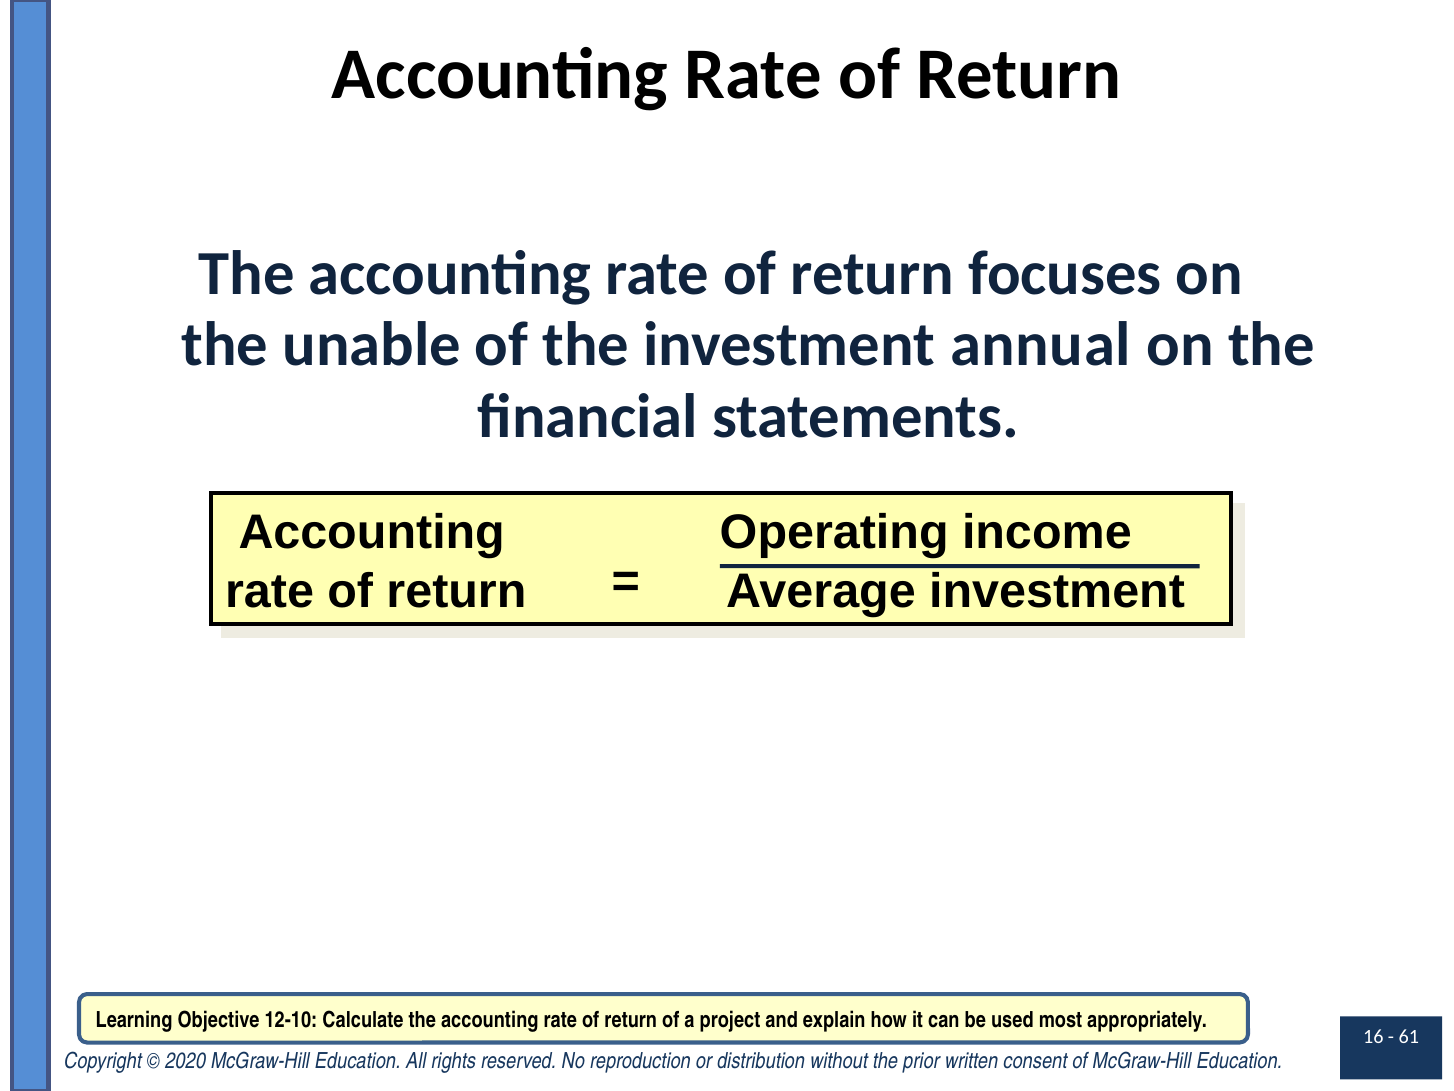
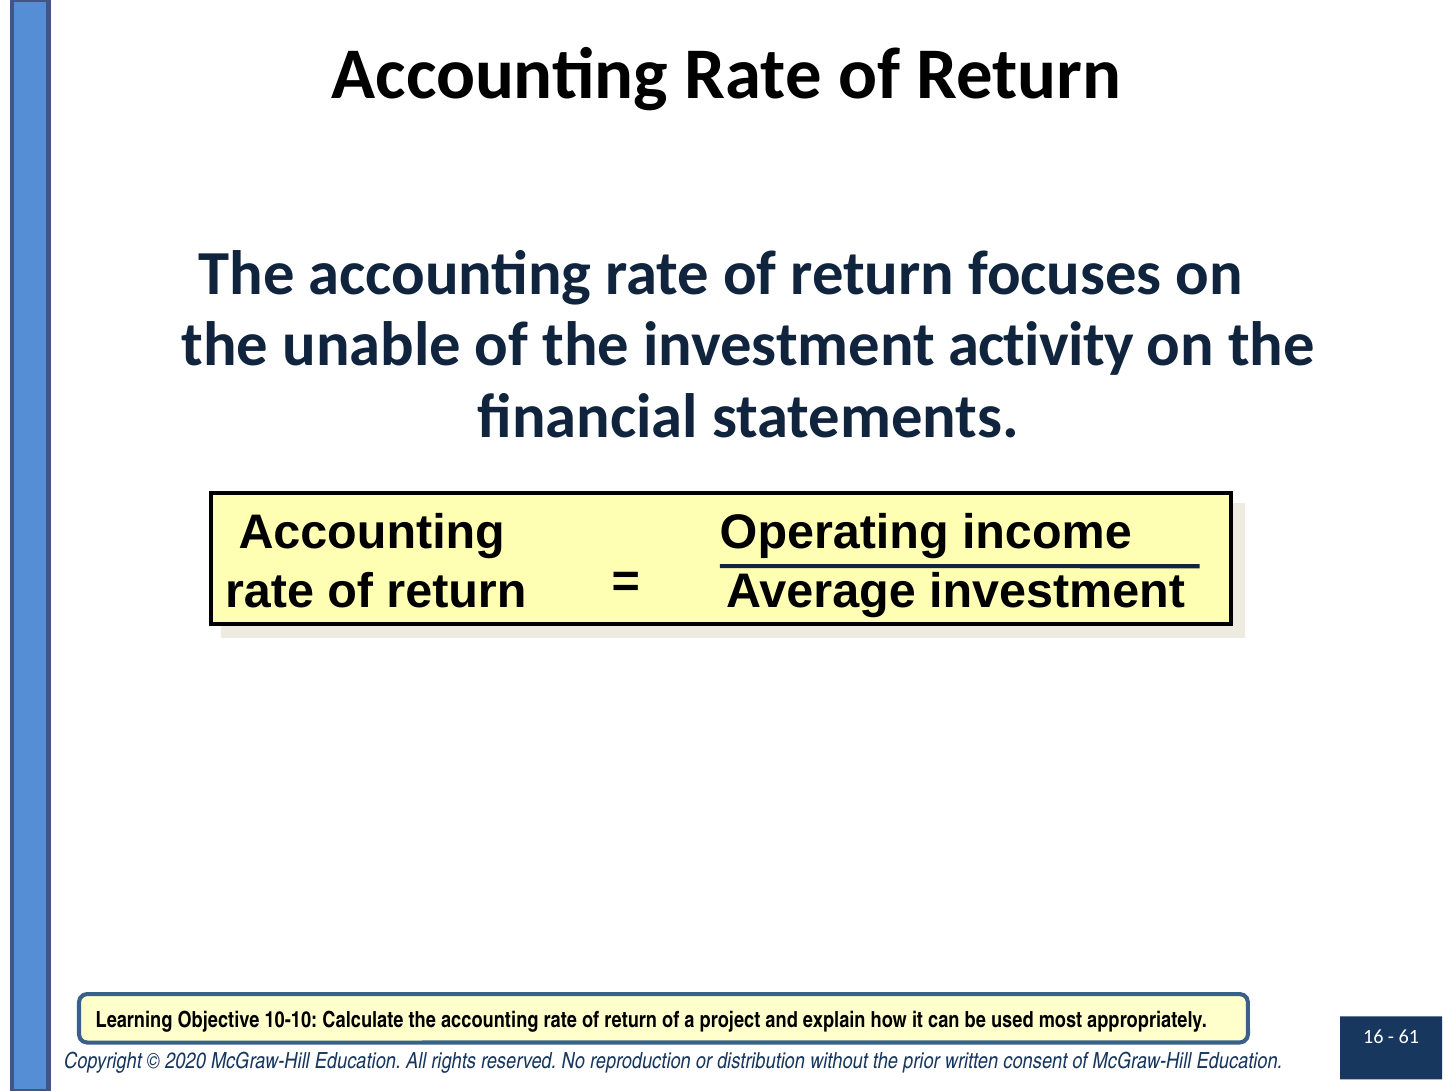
annual: annual -> activity
12-10: 12-10 -> 10-10
